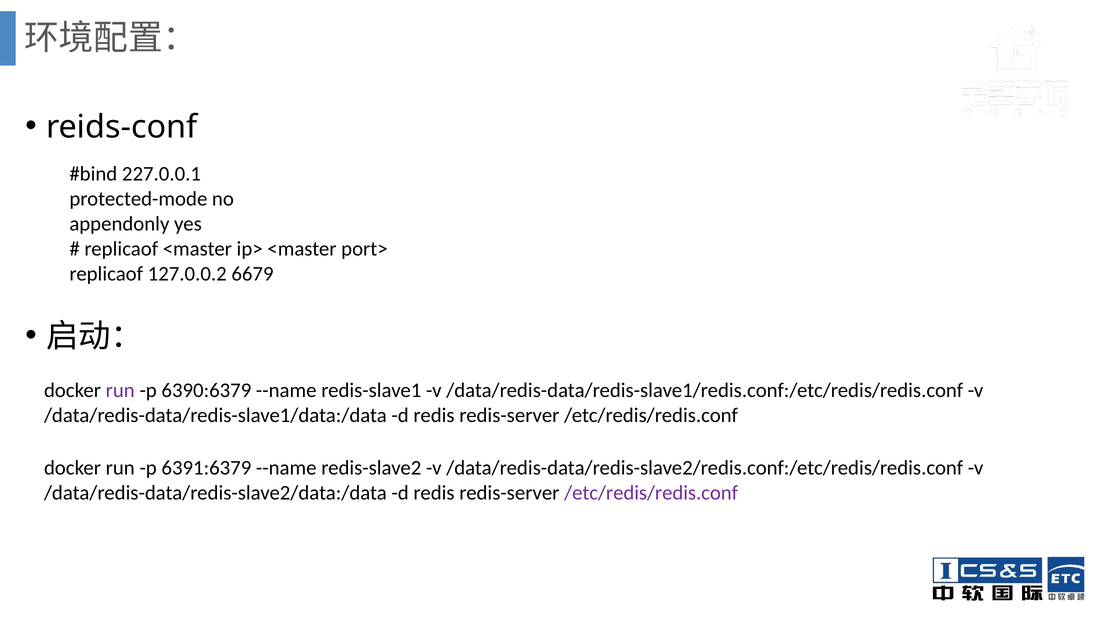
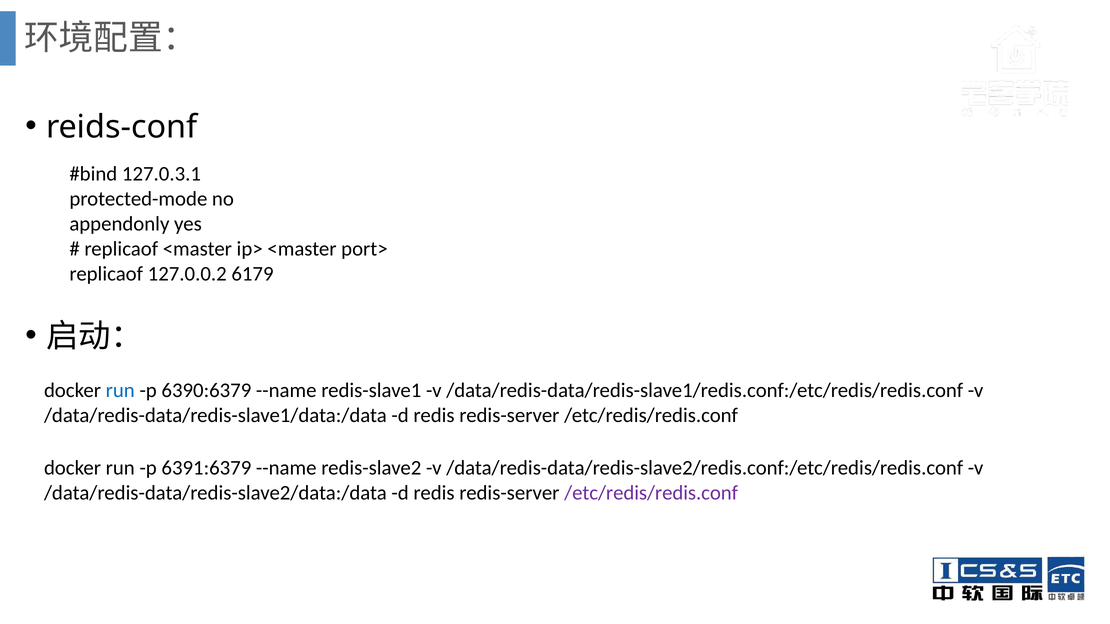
227.0.0.1: 227.0.0.1 -> 127.0.3.1
6679: 6679 -> 6179
run at (120, 391) colour: purple -> blue
